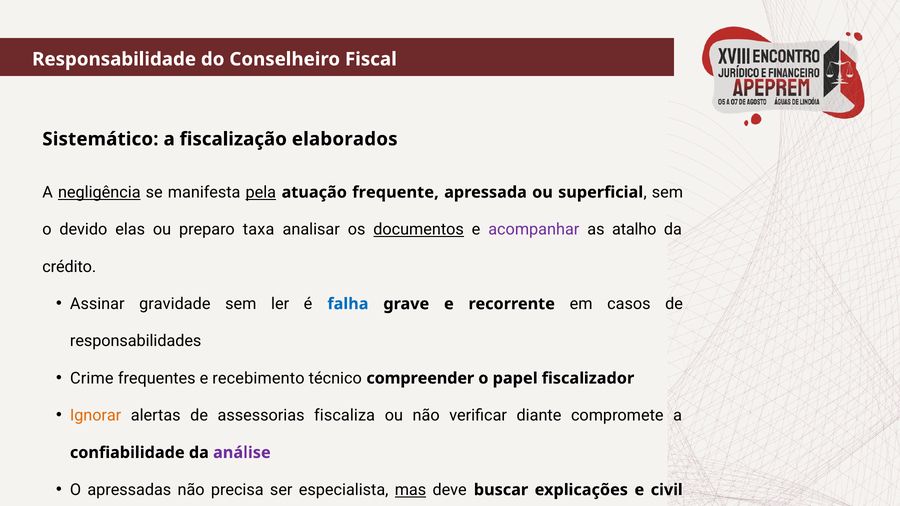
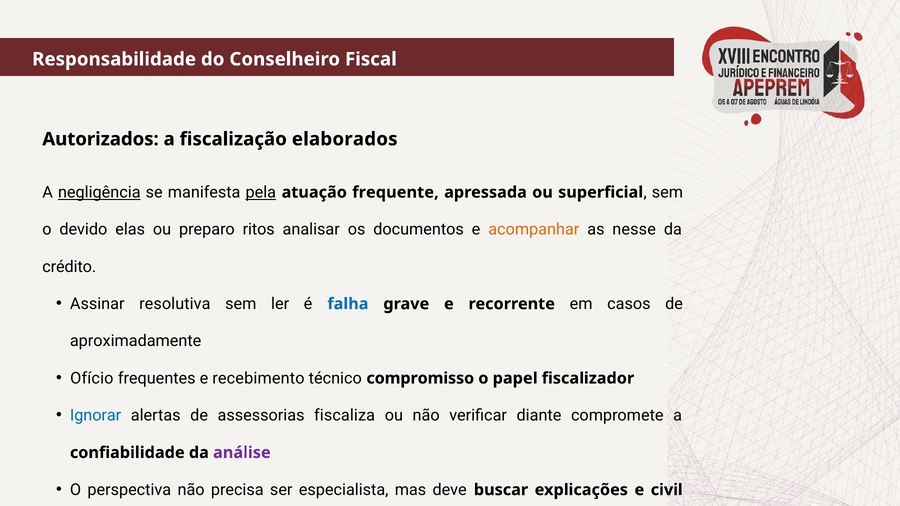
Sistemático: Sistemático -> Autorizados
taxa: taxa -> ritos
documentos underline: present -> none
acompanhar colour: purple -> orange
atalho: atalho -> nesse
gravidade: gravidade -> resolutiva
responsabilidades: responsabilidades -> aproximadamente
Crime: Crime -> Ofício
compreender: compreender -> compromisso
Ignorar colour: orange -> blue
apressadas: apressadas -> perspectiva
mas underline: present -> none
